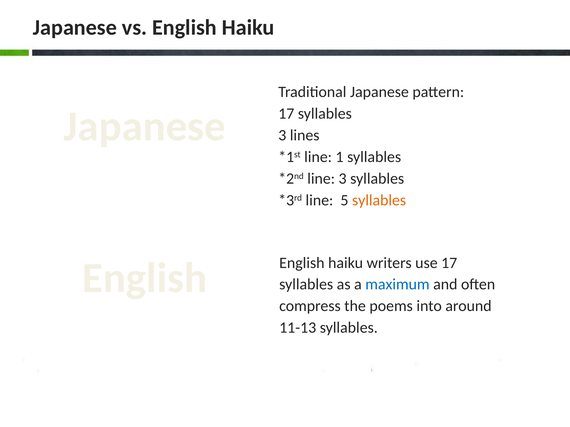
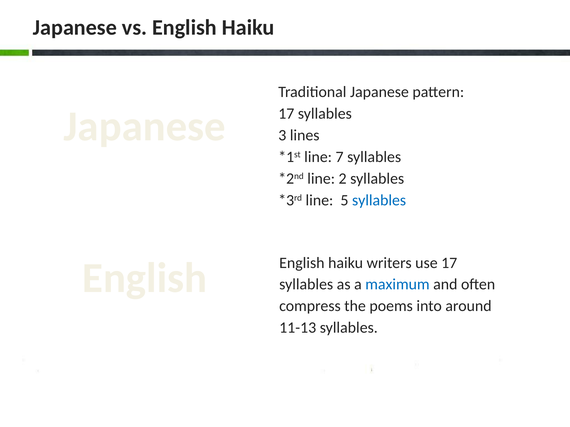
1: 1 -> 7
line 3: 3 -> 2
syllables at (379, 200) colour: orange -> blue
